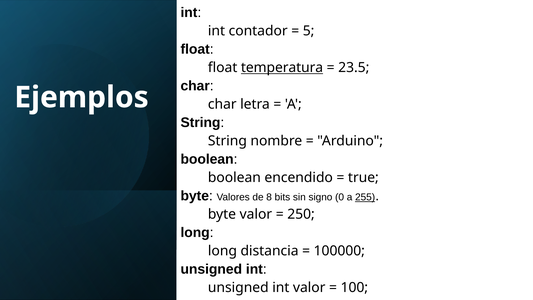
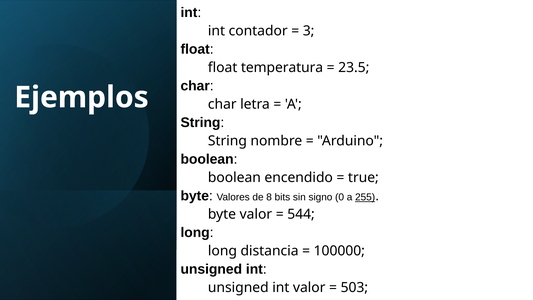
5: 5 -> 3
temperatura underline: present -> none
250: 250 -> 544
100: 100 -> 503
